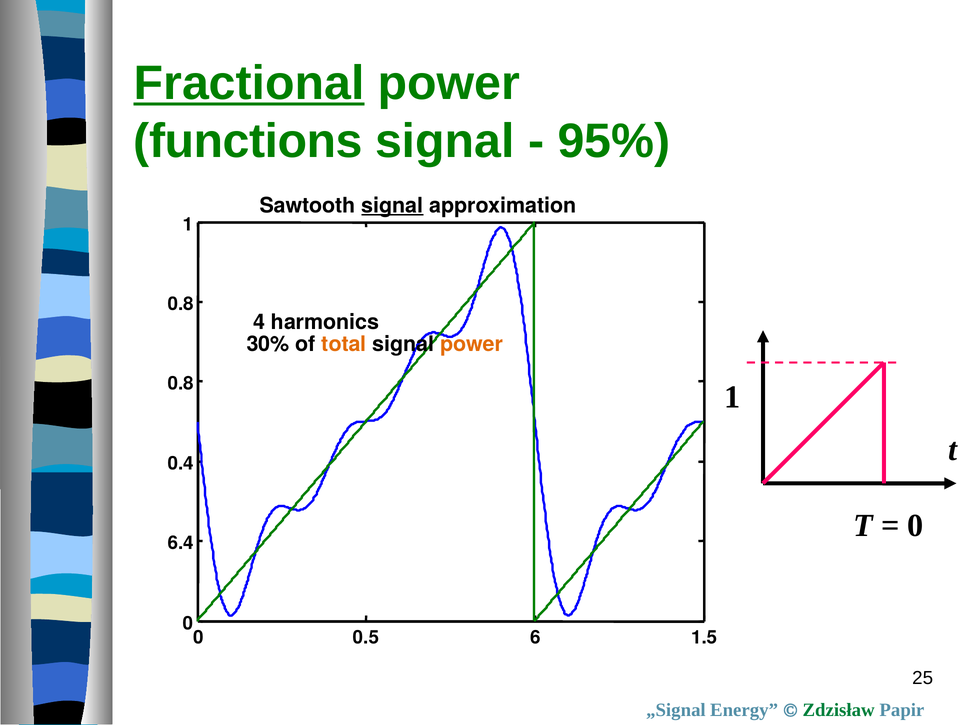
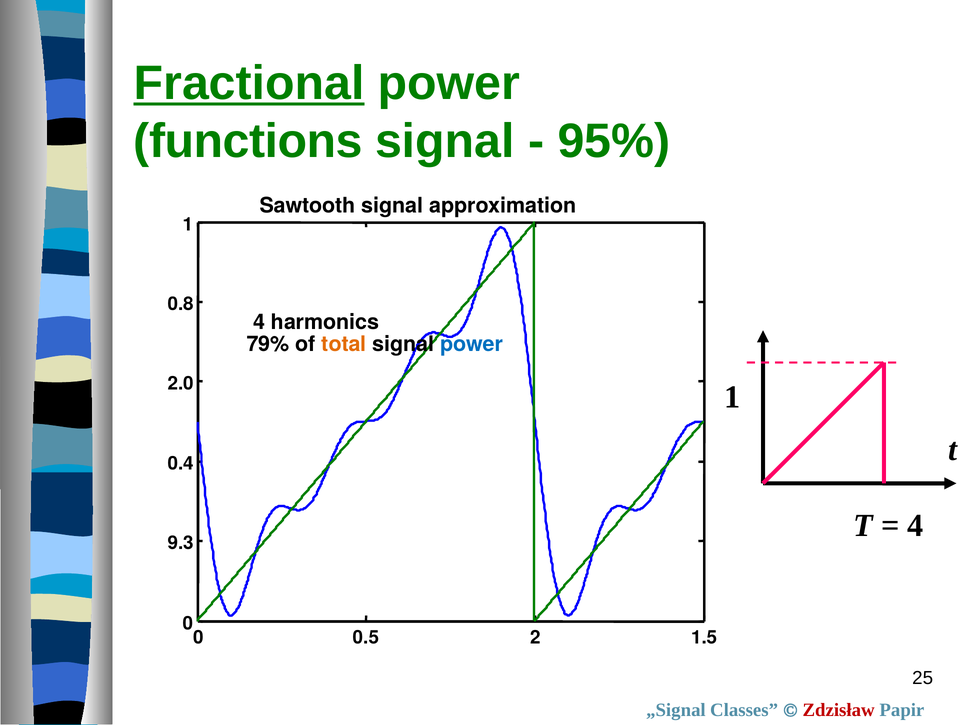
signal at (392, 206) underline: present -> none
30%: 30% -> 79%
power at (471, 344) colour: orange -> blue
0.8 at (181, 383): 0.8 -> 2.0
0 at (915, 526): 0 -> 4
6.4: 6.4 -> 9.3
6: 6 -> 2
Energy: Energy -> Classes
Zdzisław colour: green -> red
